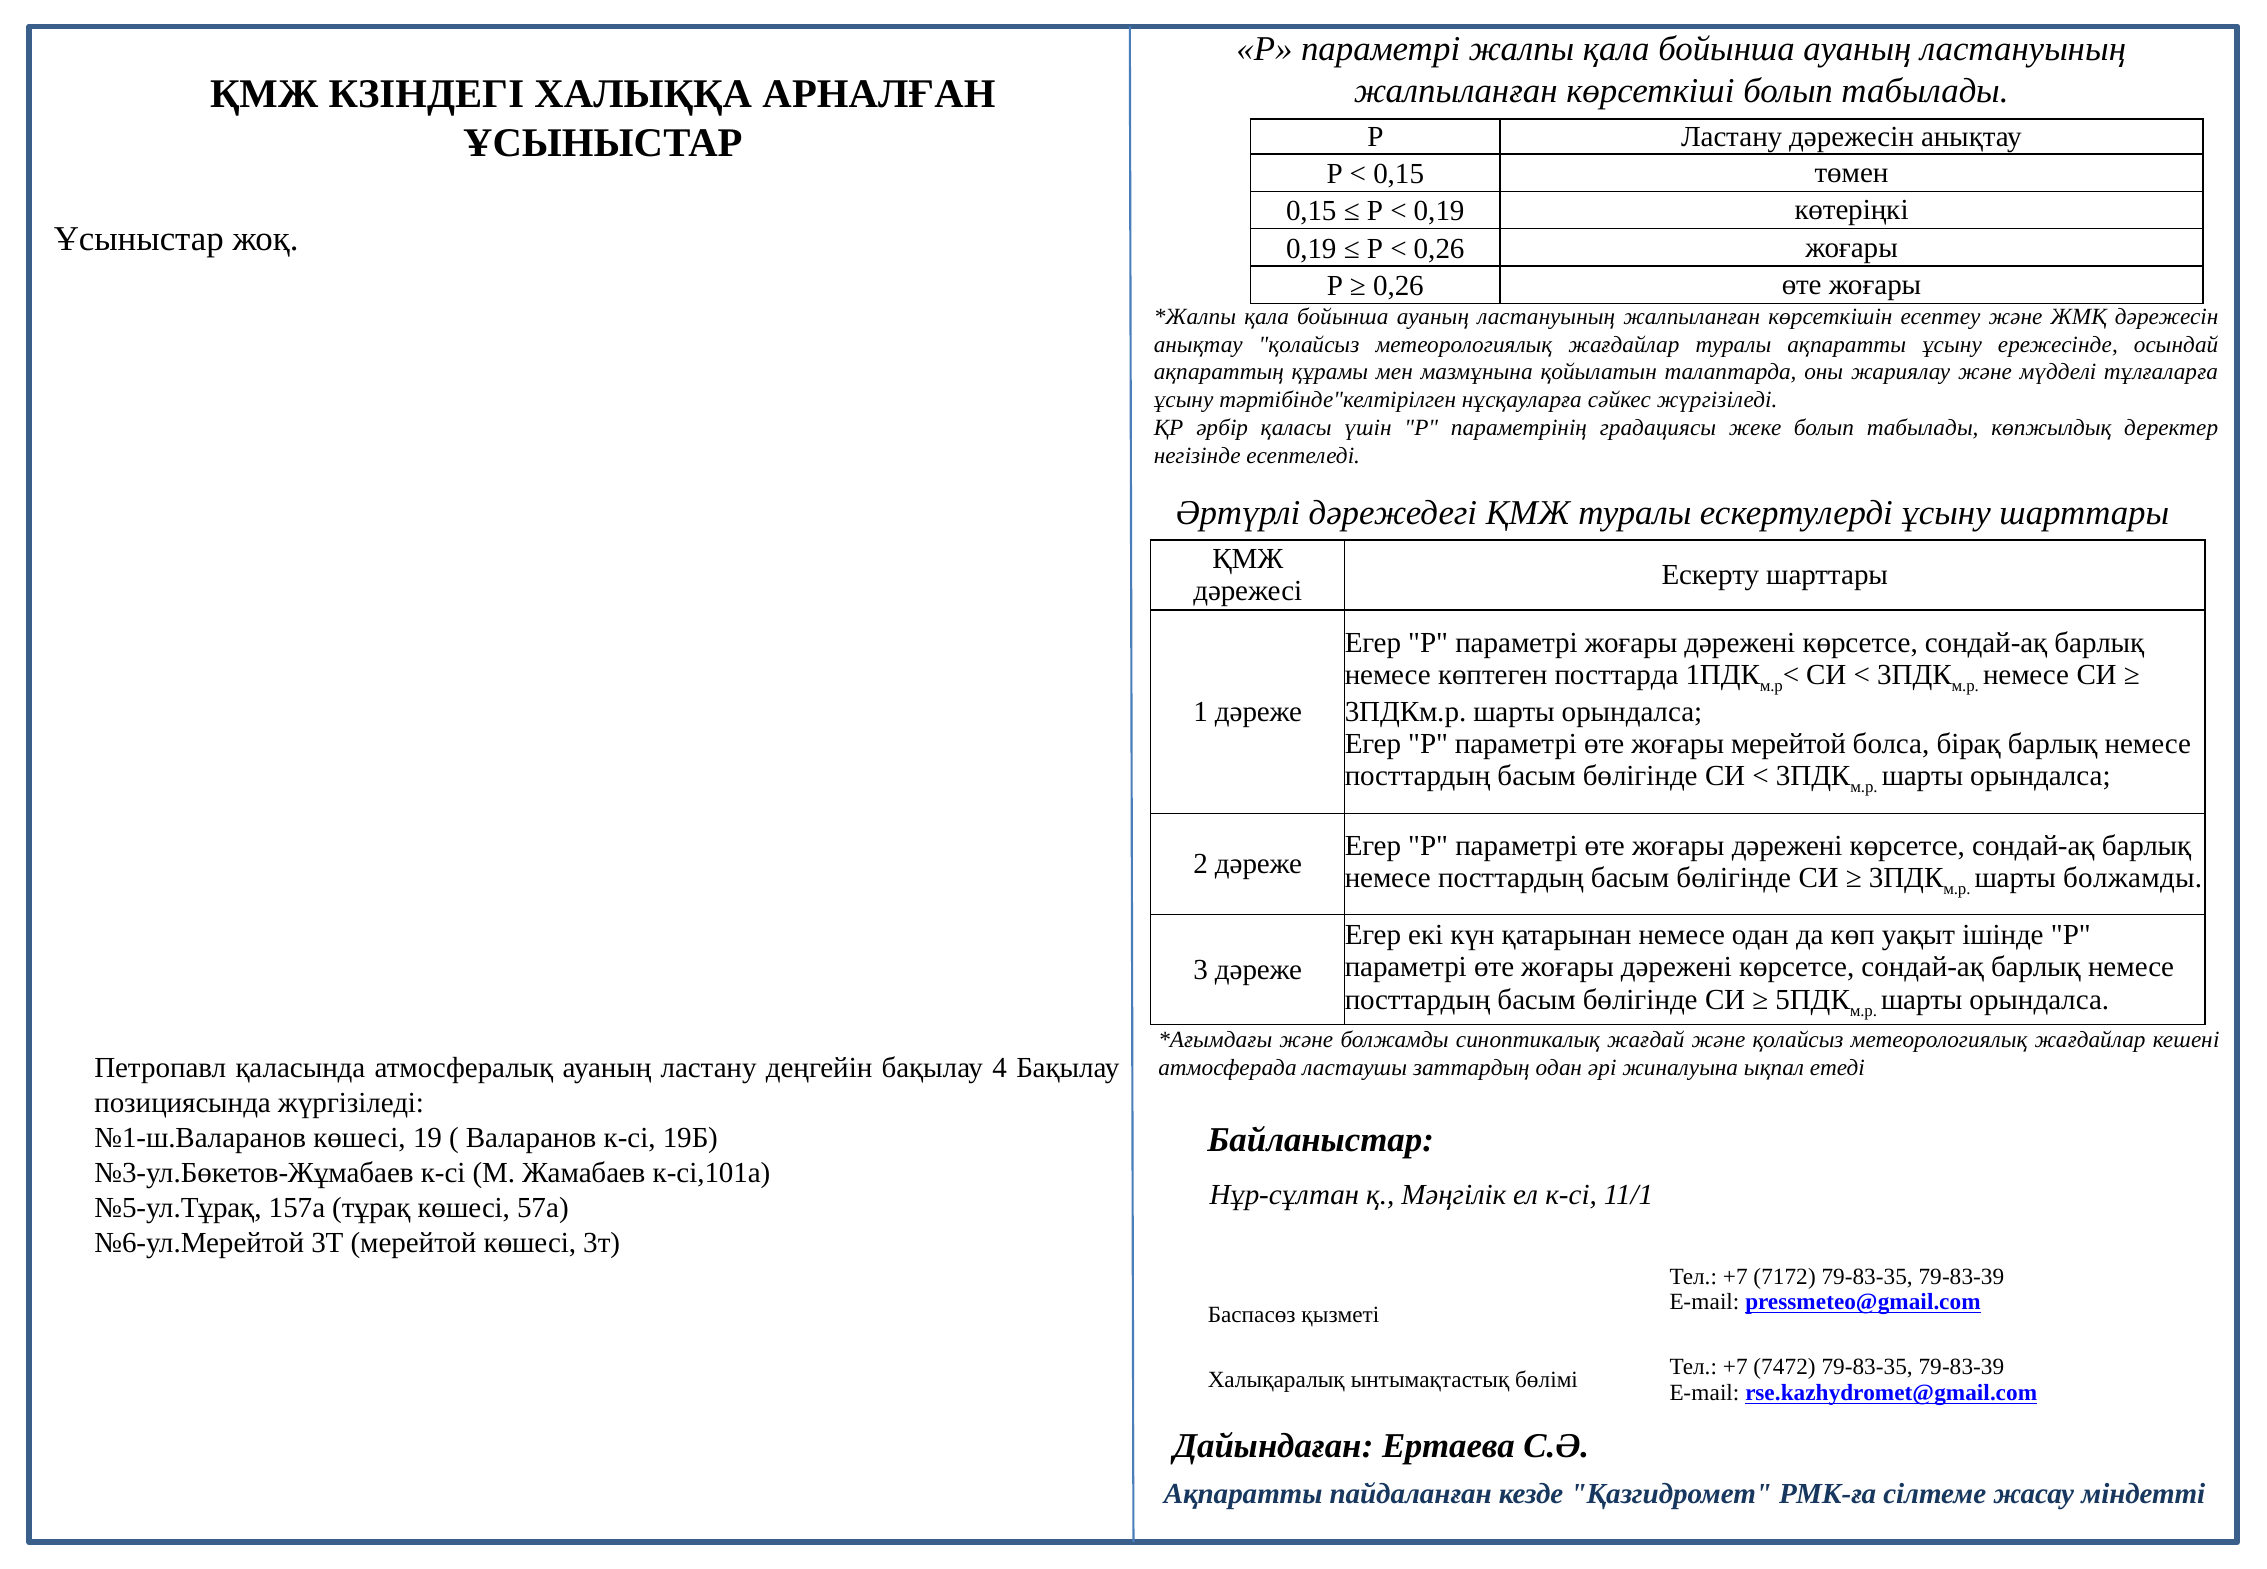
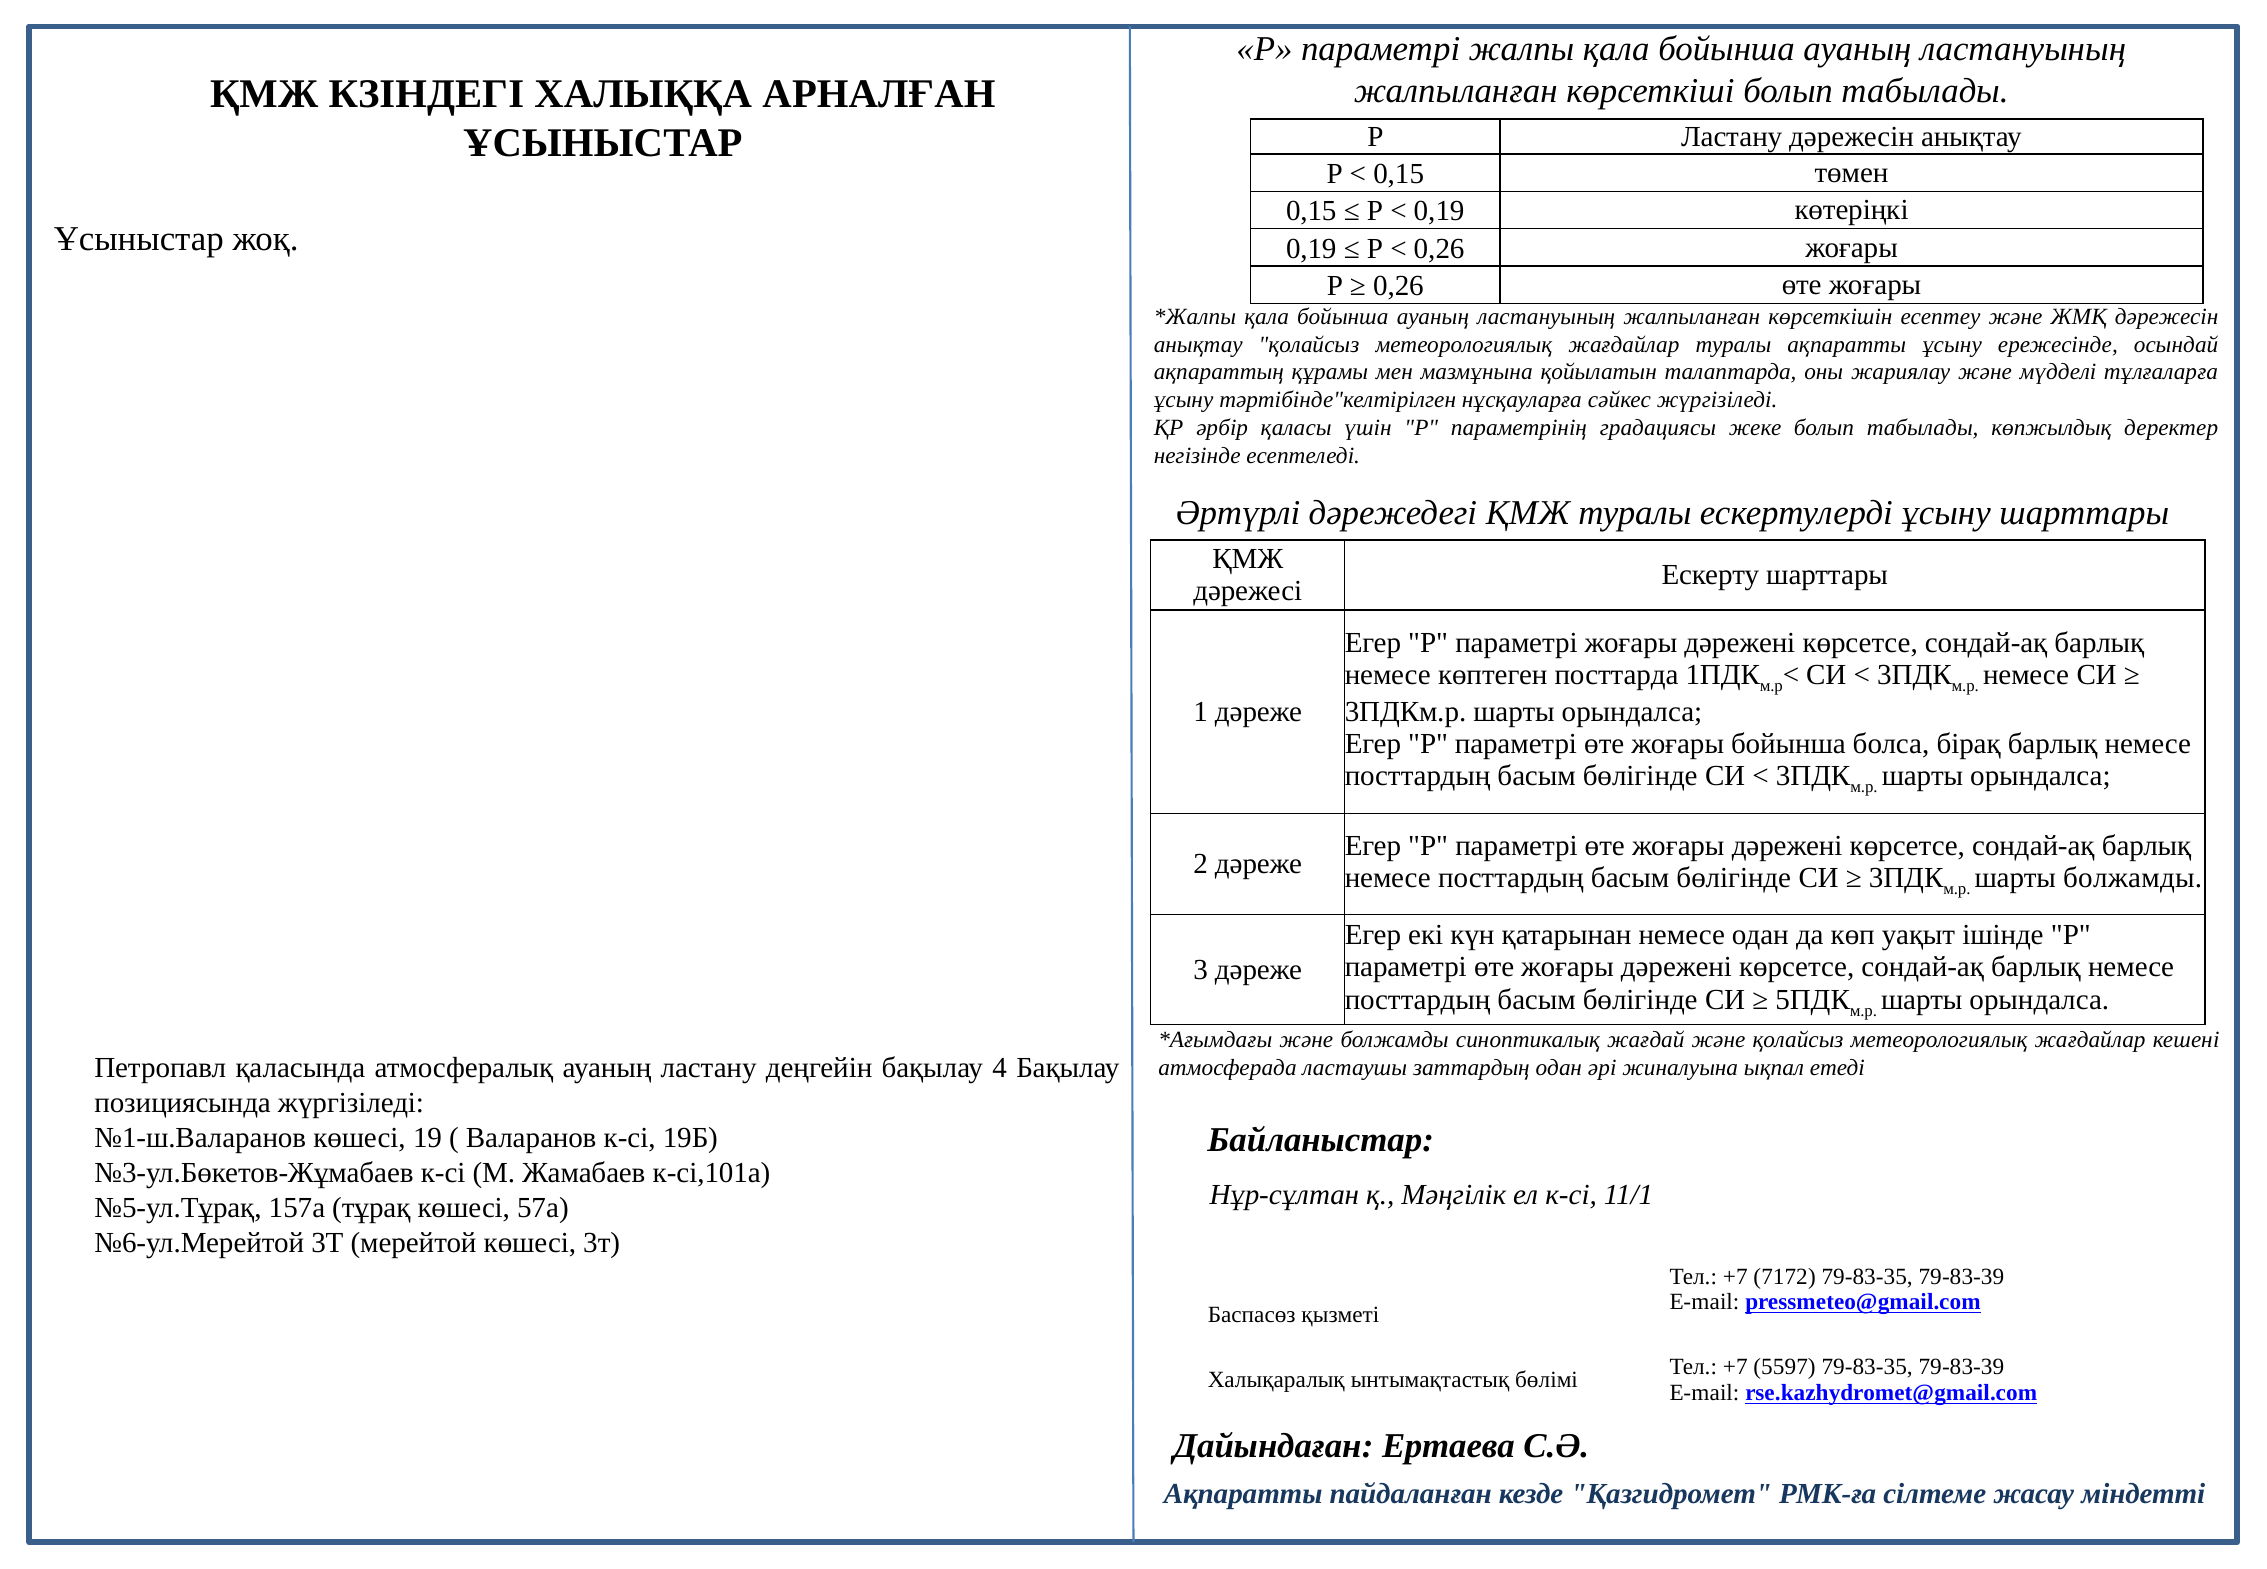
жоғары мерейтой: мерейтой -> бойынша
7472: 7472 -> 5597
